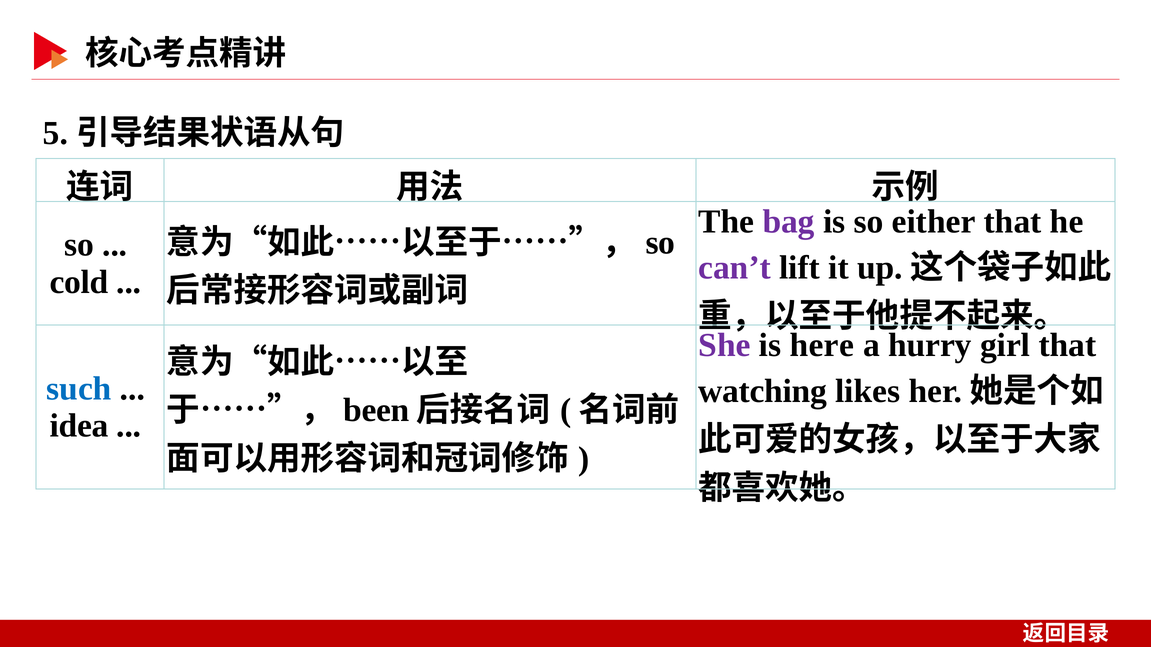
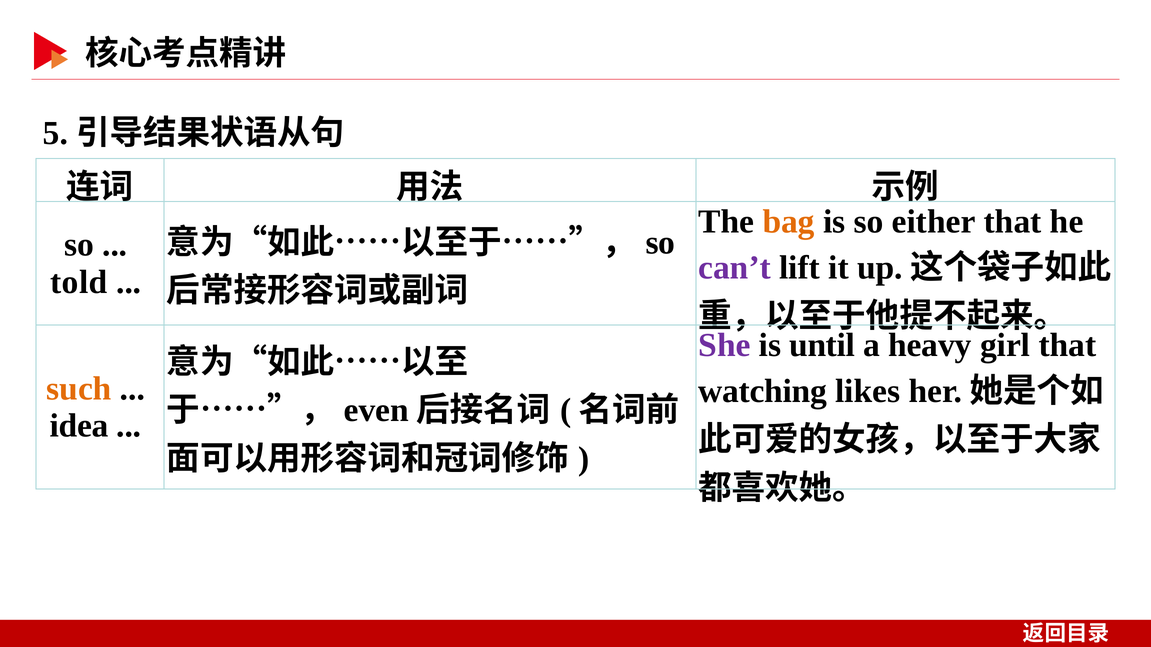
bag colour: purple -> orange
cold: cold -> told
here: here -> until
hurry: hurry -> heavy
such colour: blue -> orange
been: been -> even
